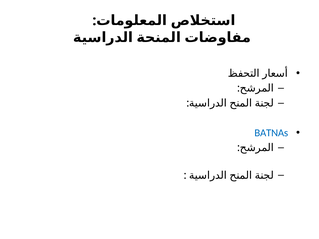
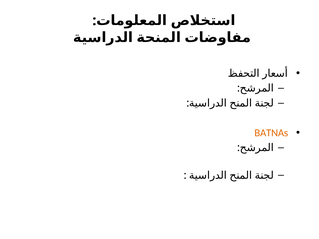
BATNAs colour: blue -> orange
